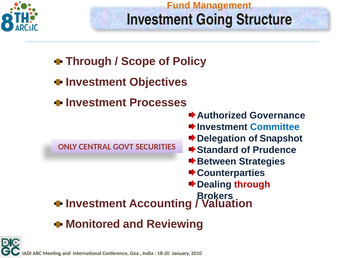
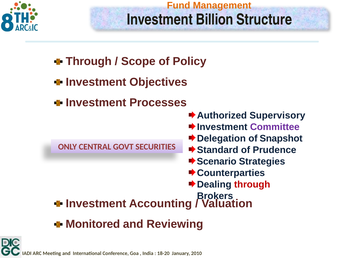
Going: Going -> Billion
Governance: Governance -> Supervisory
Committee colour: blue -> purple
Between: Between -> Scenario
